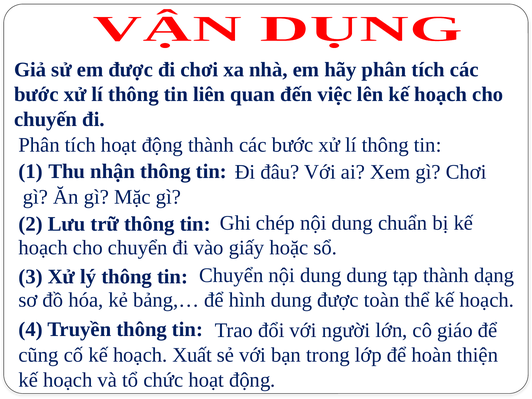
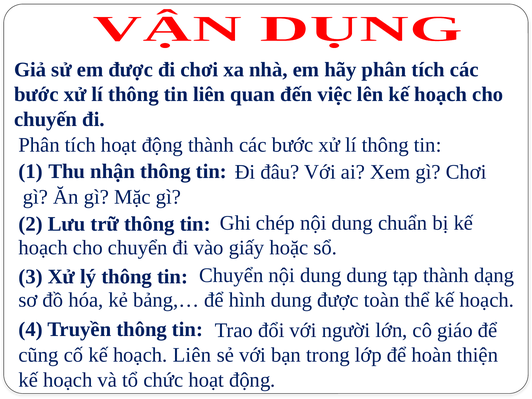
hoạch Xuất: Xuất -> Liên
